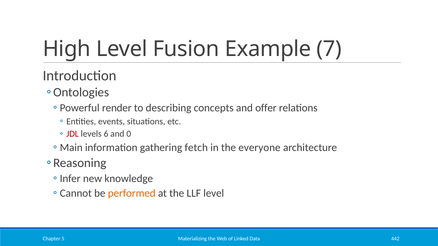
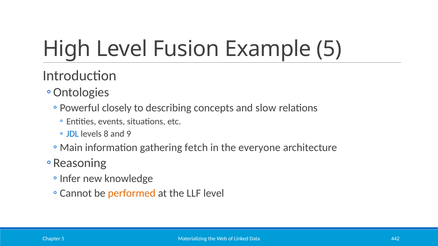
Example 7: 7 -> 5
render: render -> closely
offer: offer -> slow
JDL colour: red -> blue
6: 6 -> 8
0: 0 -> 9
